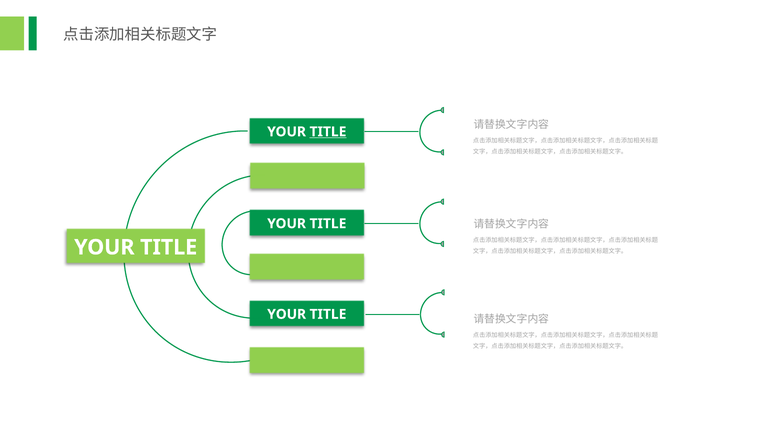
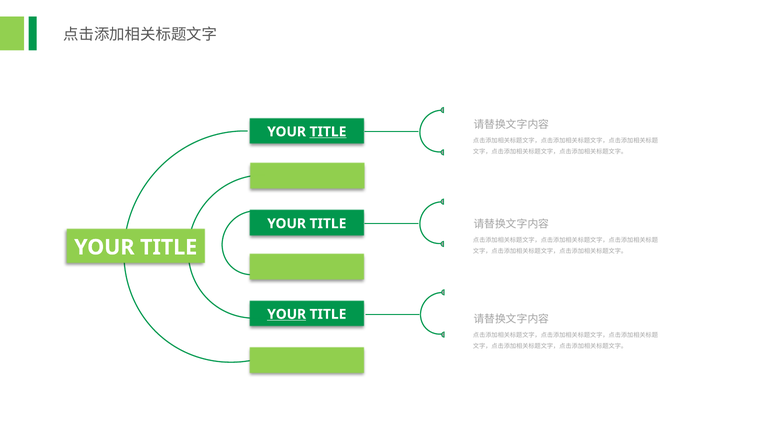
YOUR at (287, 314) underline: none -> present
